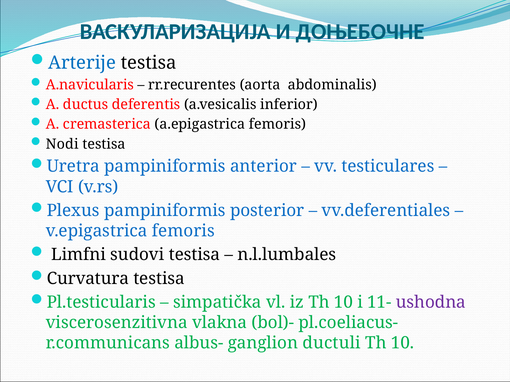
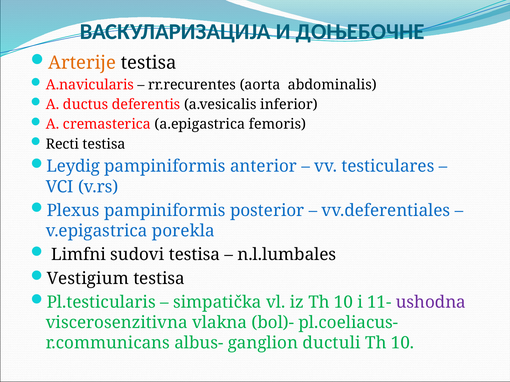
Arterije colour: blue -> orange
Nodi: Nodi -> Recti
Uretra: Uretra -> Leydig
v.epigastrica femoris: femoris -> porekla
Curvatura: Curvatura -> Vestigium
